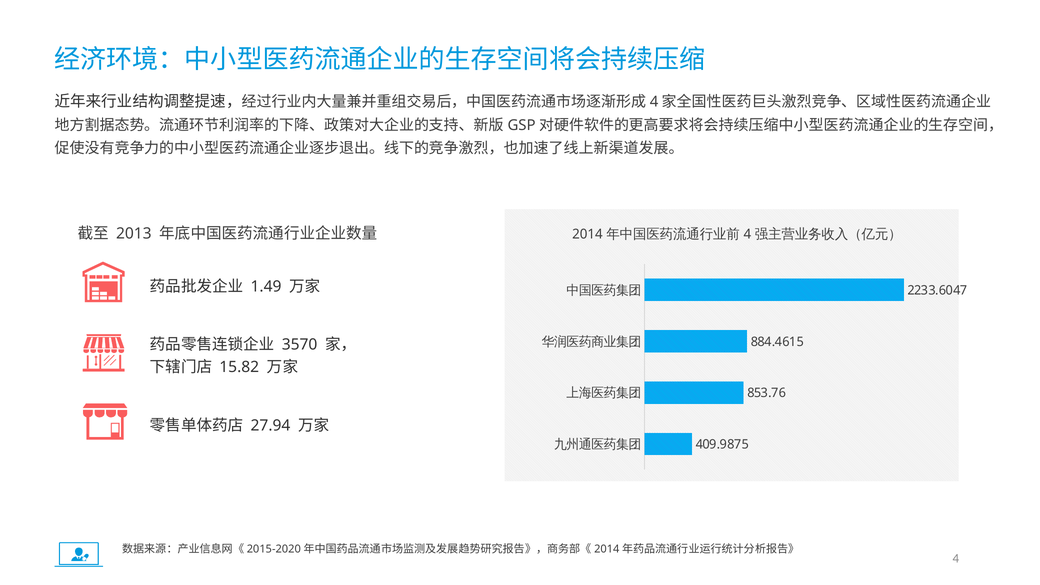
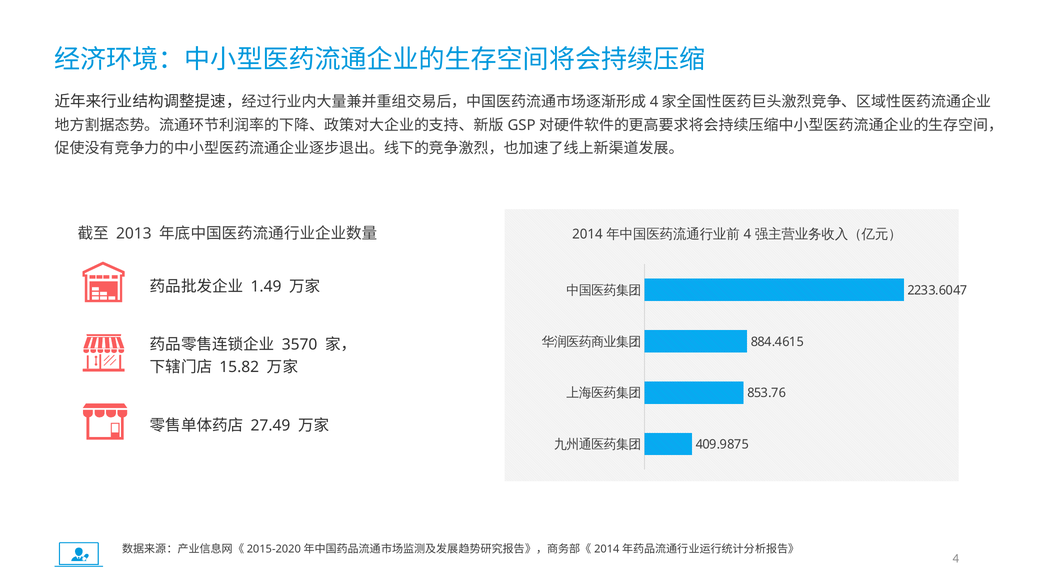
27.94: 27.94 -> 27.49
